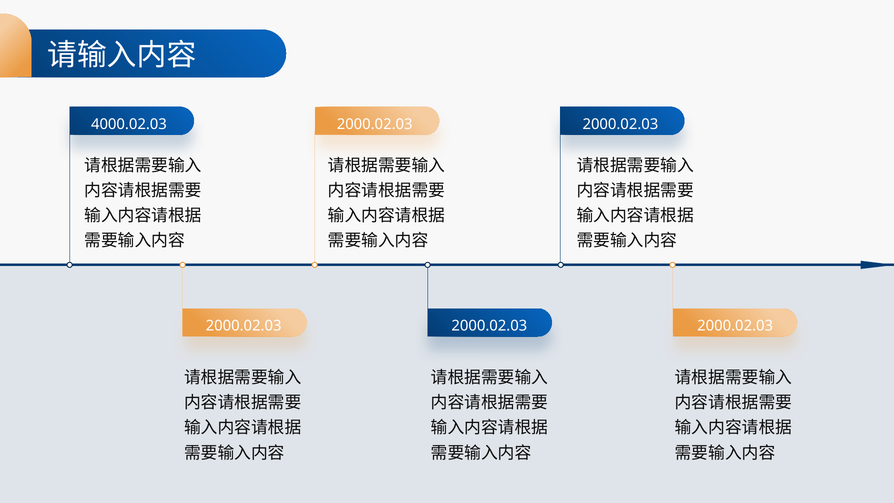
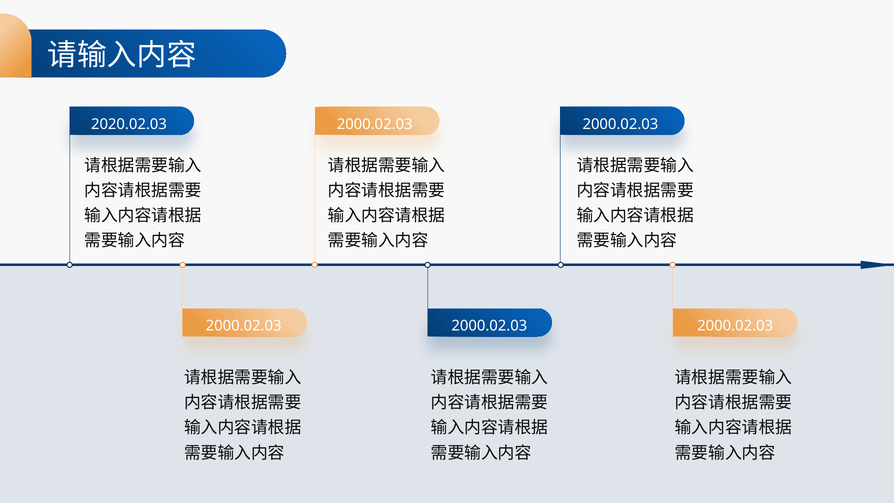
4000.02.03: 4000.02.03 -> 2020.02.03
